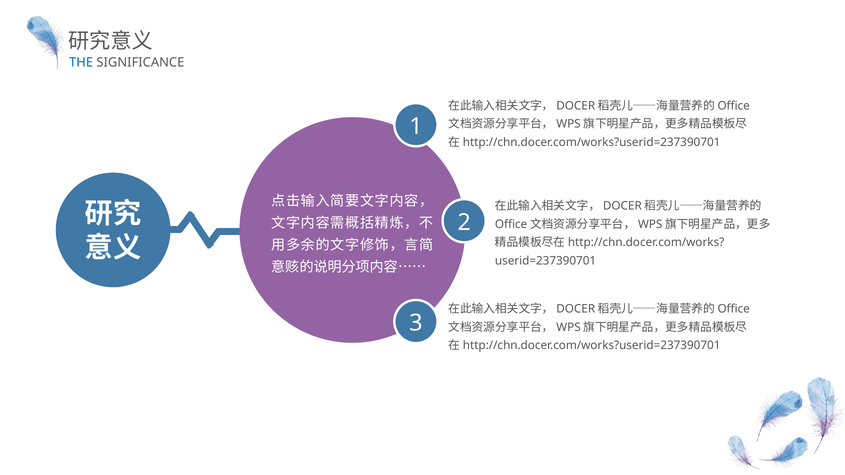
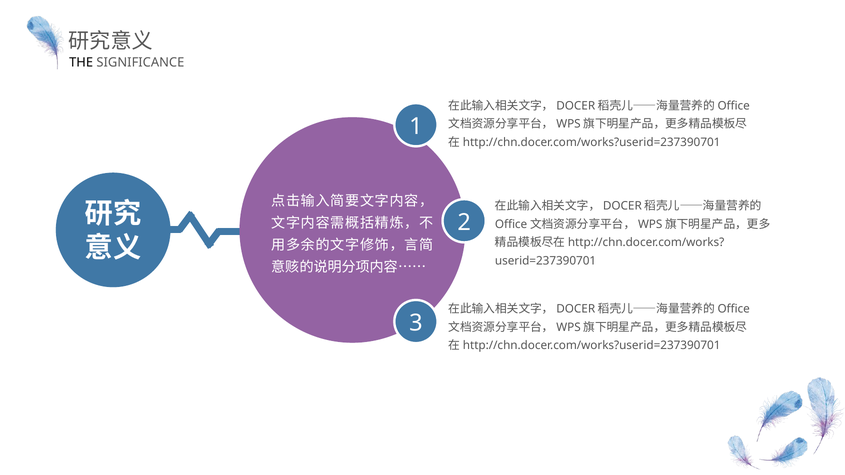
THE colour: blue -> black
